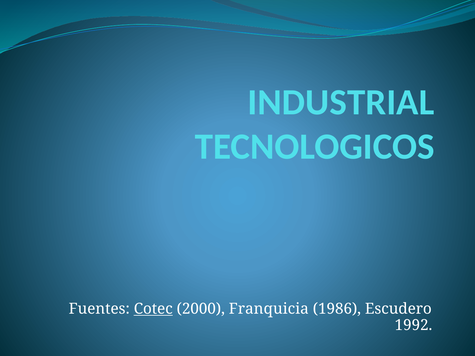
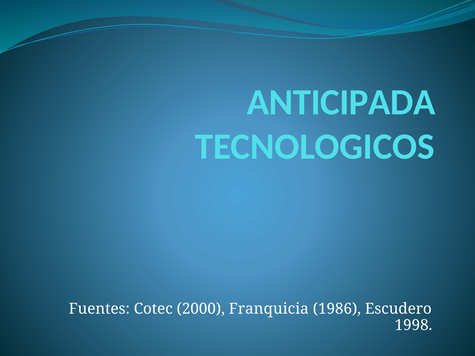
INDUSTRIAL: INDUSTRIAL -> ANTICIPADA
Cotec underline: present -> none
1992: 1992 -> 1998
